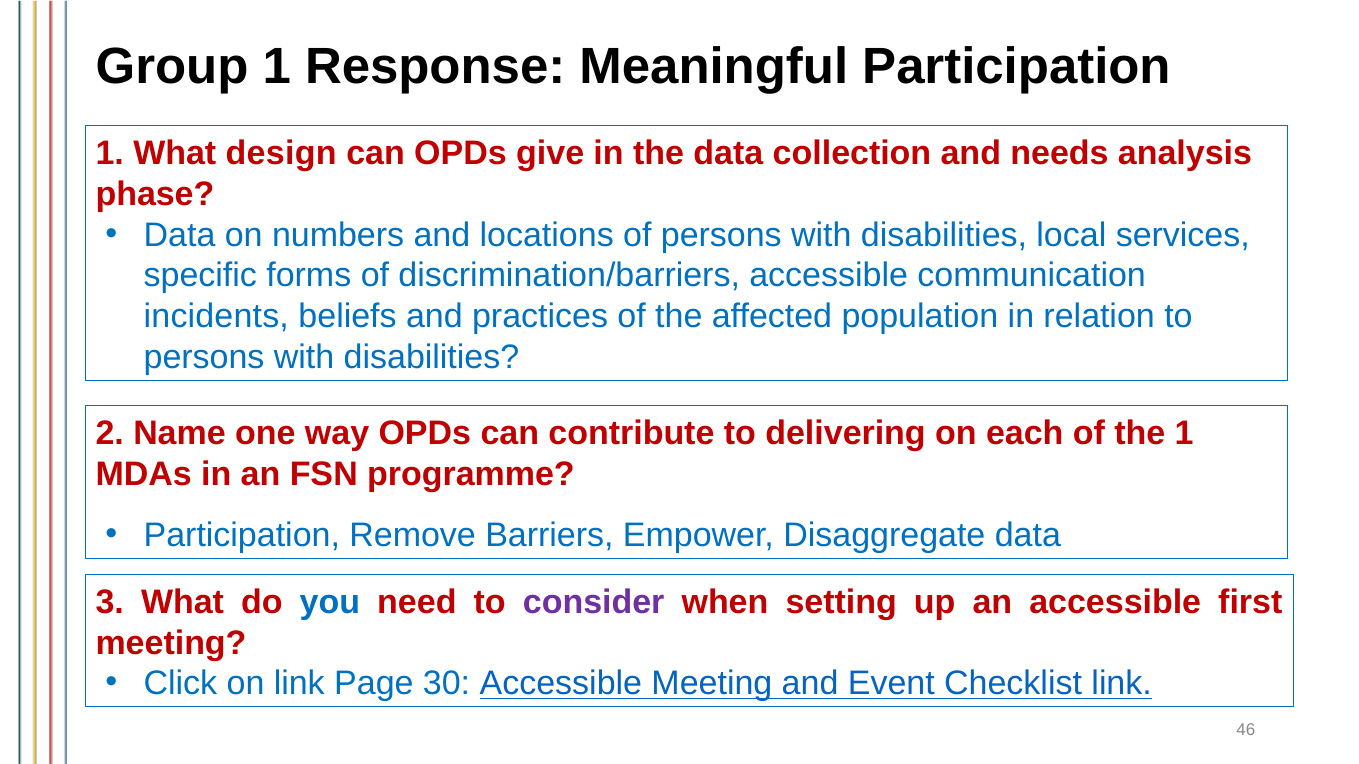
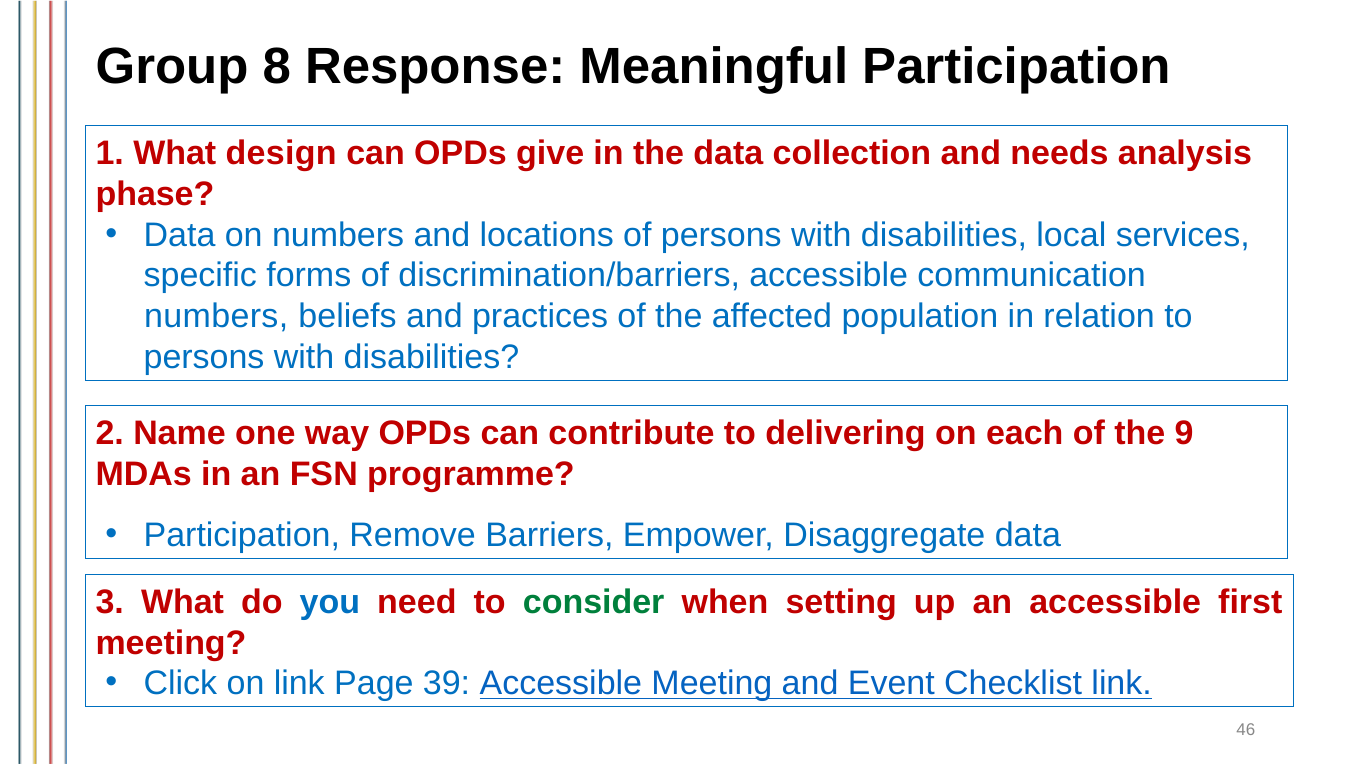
Group 1: 1 -> 8
incidents at (216, 317): incidents -> numbers
the 1: 1 -> 9
consider colour: purple -> green
30: 30 -> 39
